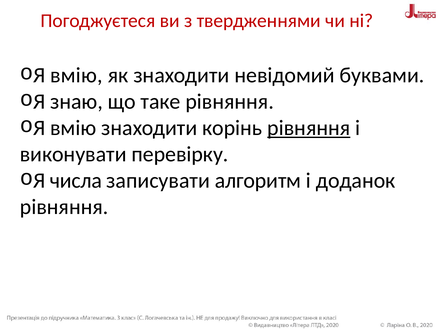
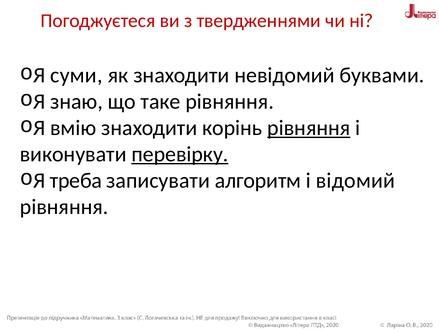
вмію at (76, 75): вмію -> суми
перевірку underline: none -> present
числа: числа -> треба
доданок: доданок -> відомий
